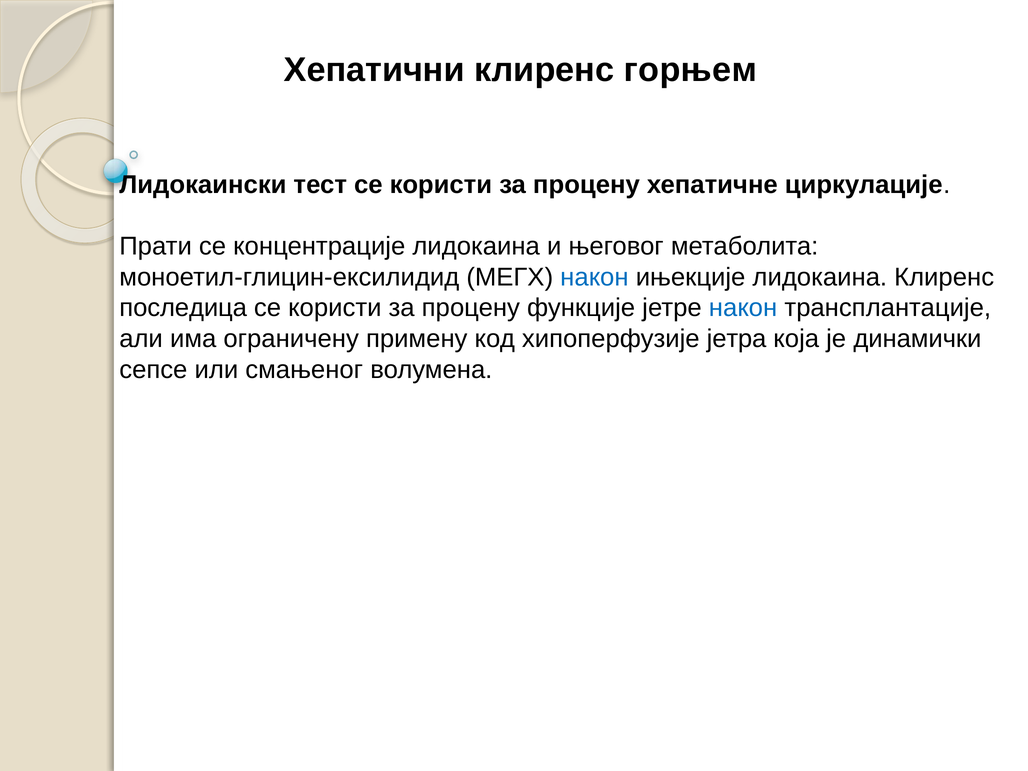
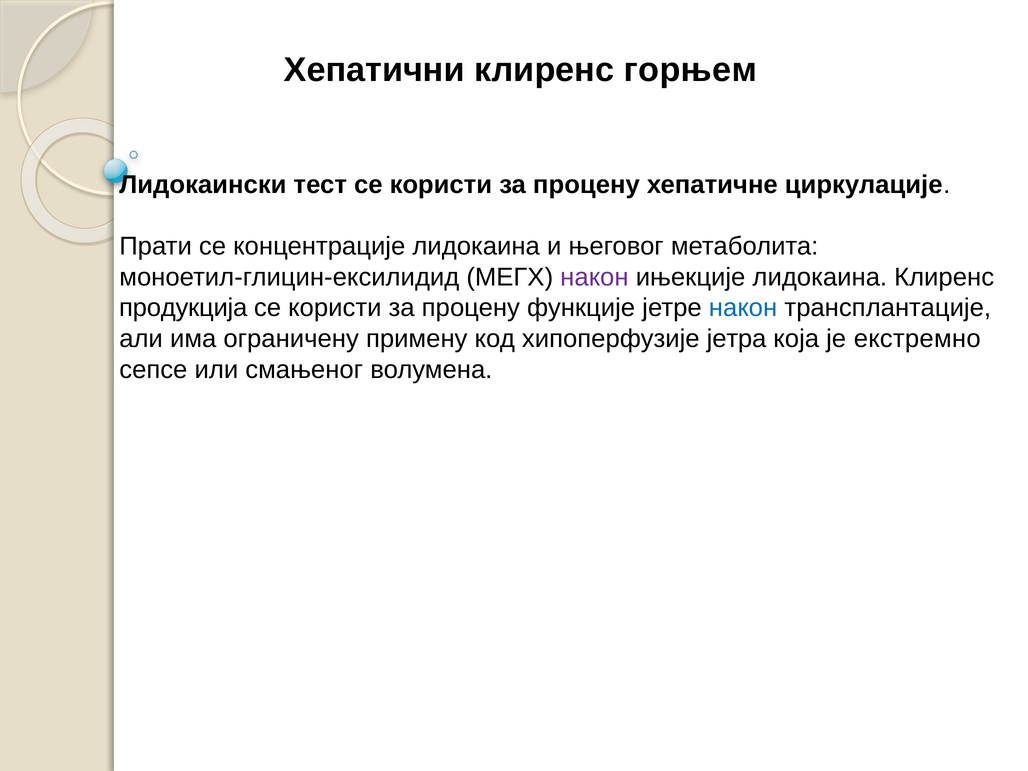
након at (594, 277) colour: blue -> purple
последица: последица -> продукција
динамички: динамички -> екстремно
